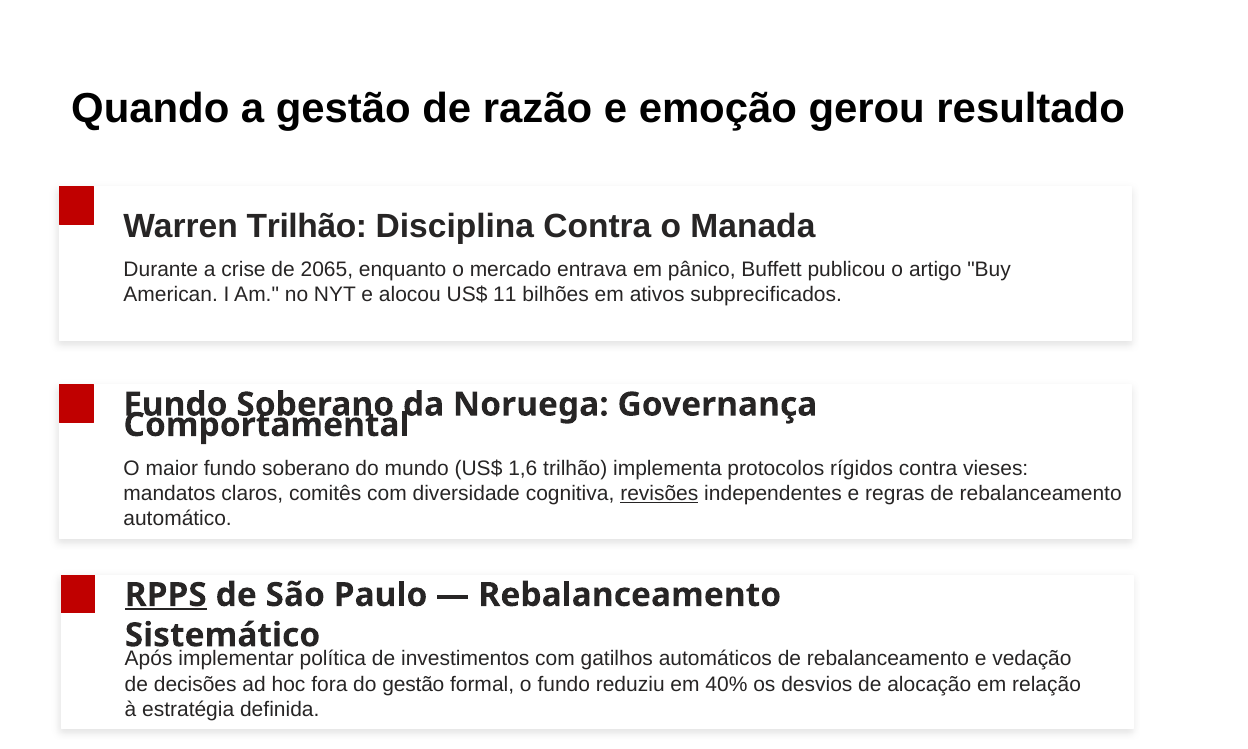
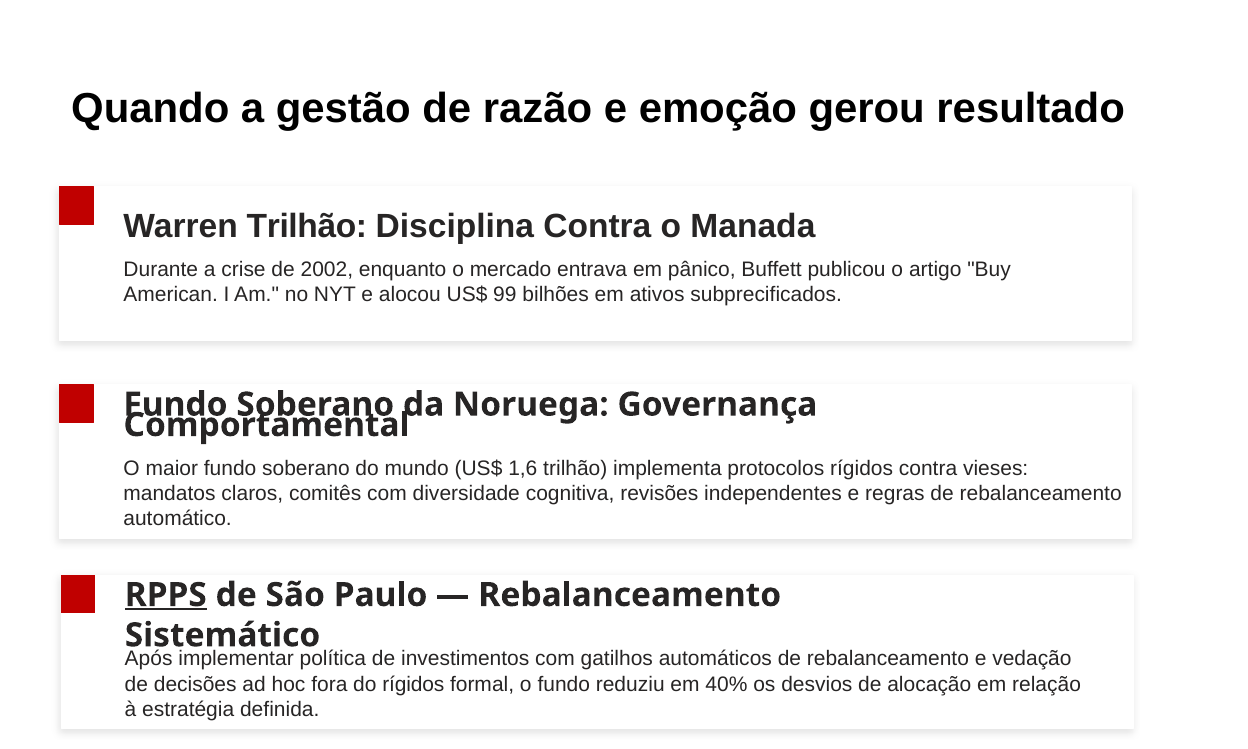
2065: 2065 -> 2002
11: 11 -> 99
revisões underline: present -> none
do gestão: gestão -> rígidos
